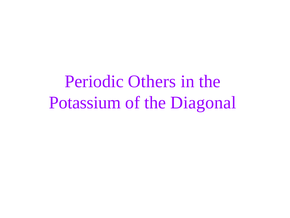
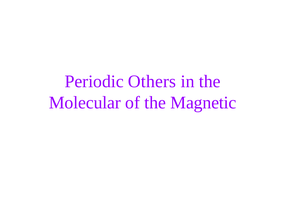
Potassium: Potassium -> Molecular
Diagonal: Diagonal -> Magnetic
